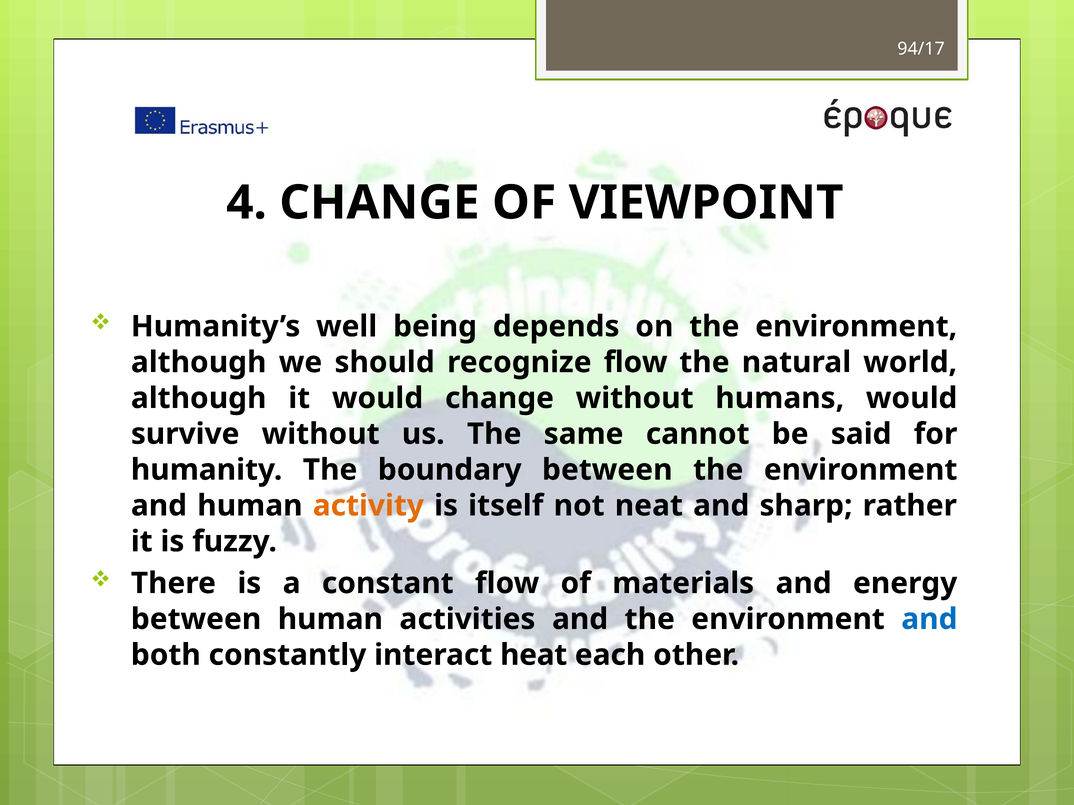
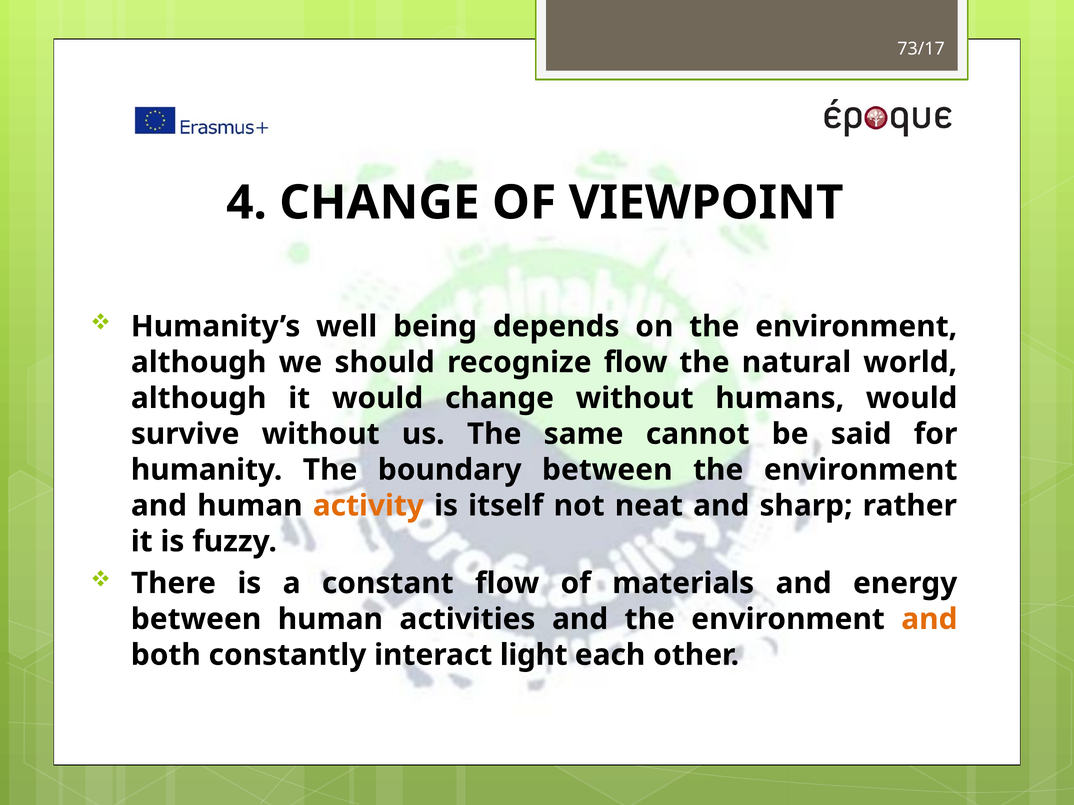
94/17: 94/17 -> 73/17
and at (929, 619) colour: blue -> orange
heat: heat -> light
